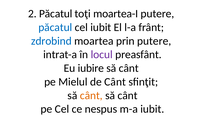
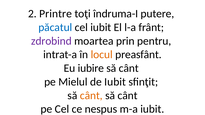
2 Păcatul: Păcatul -> Printre
moartea-I: moartea-I -> îndruma-I
zdrobind colour: blue -> purple
prin putere: putere -> pentru
locul colour: purple -> orange
de Cânt: Cânt -> Iubit
